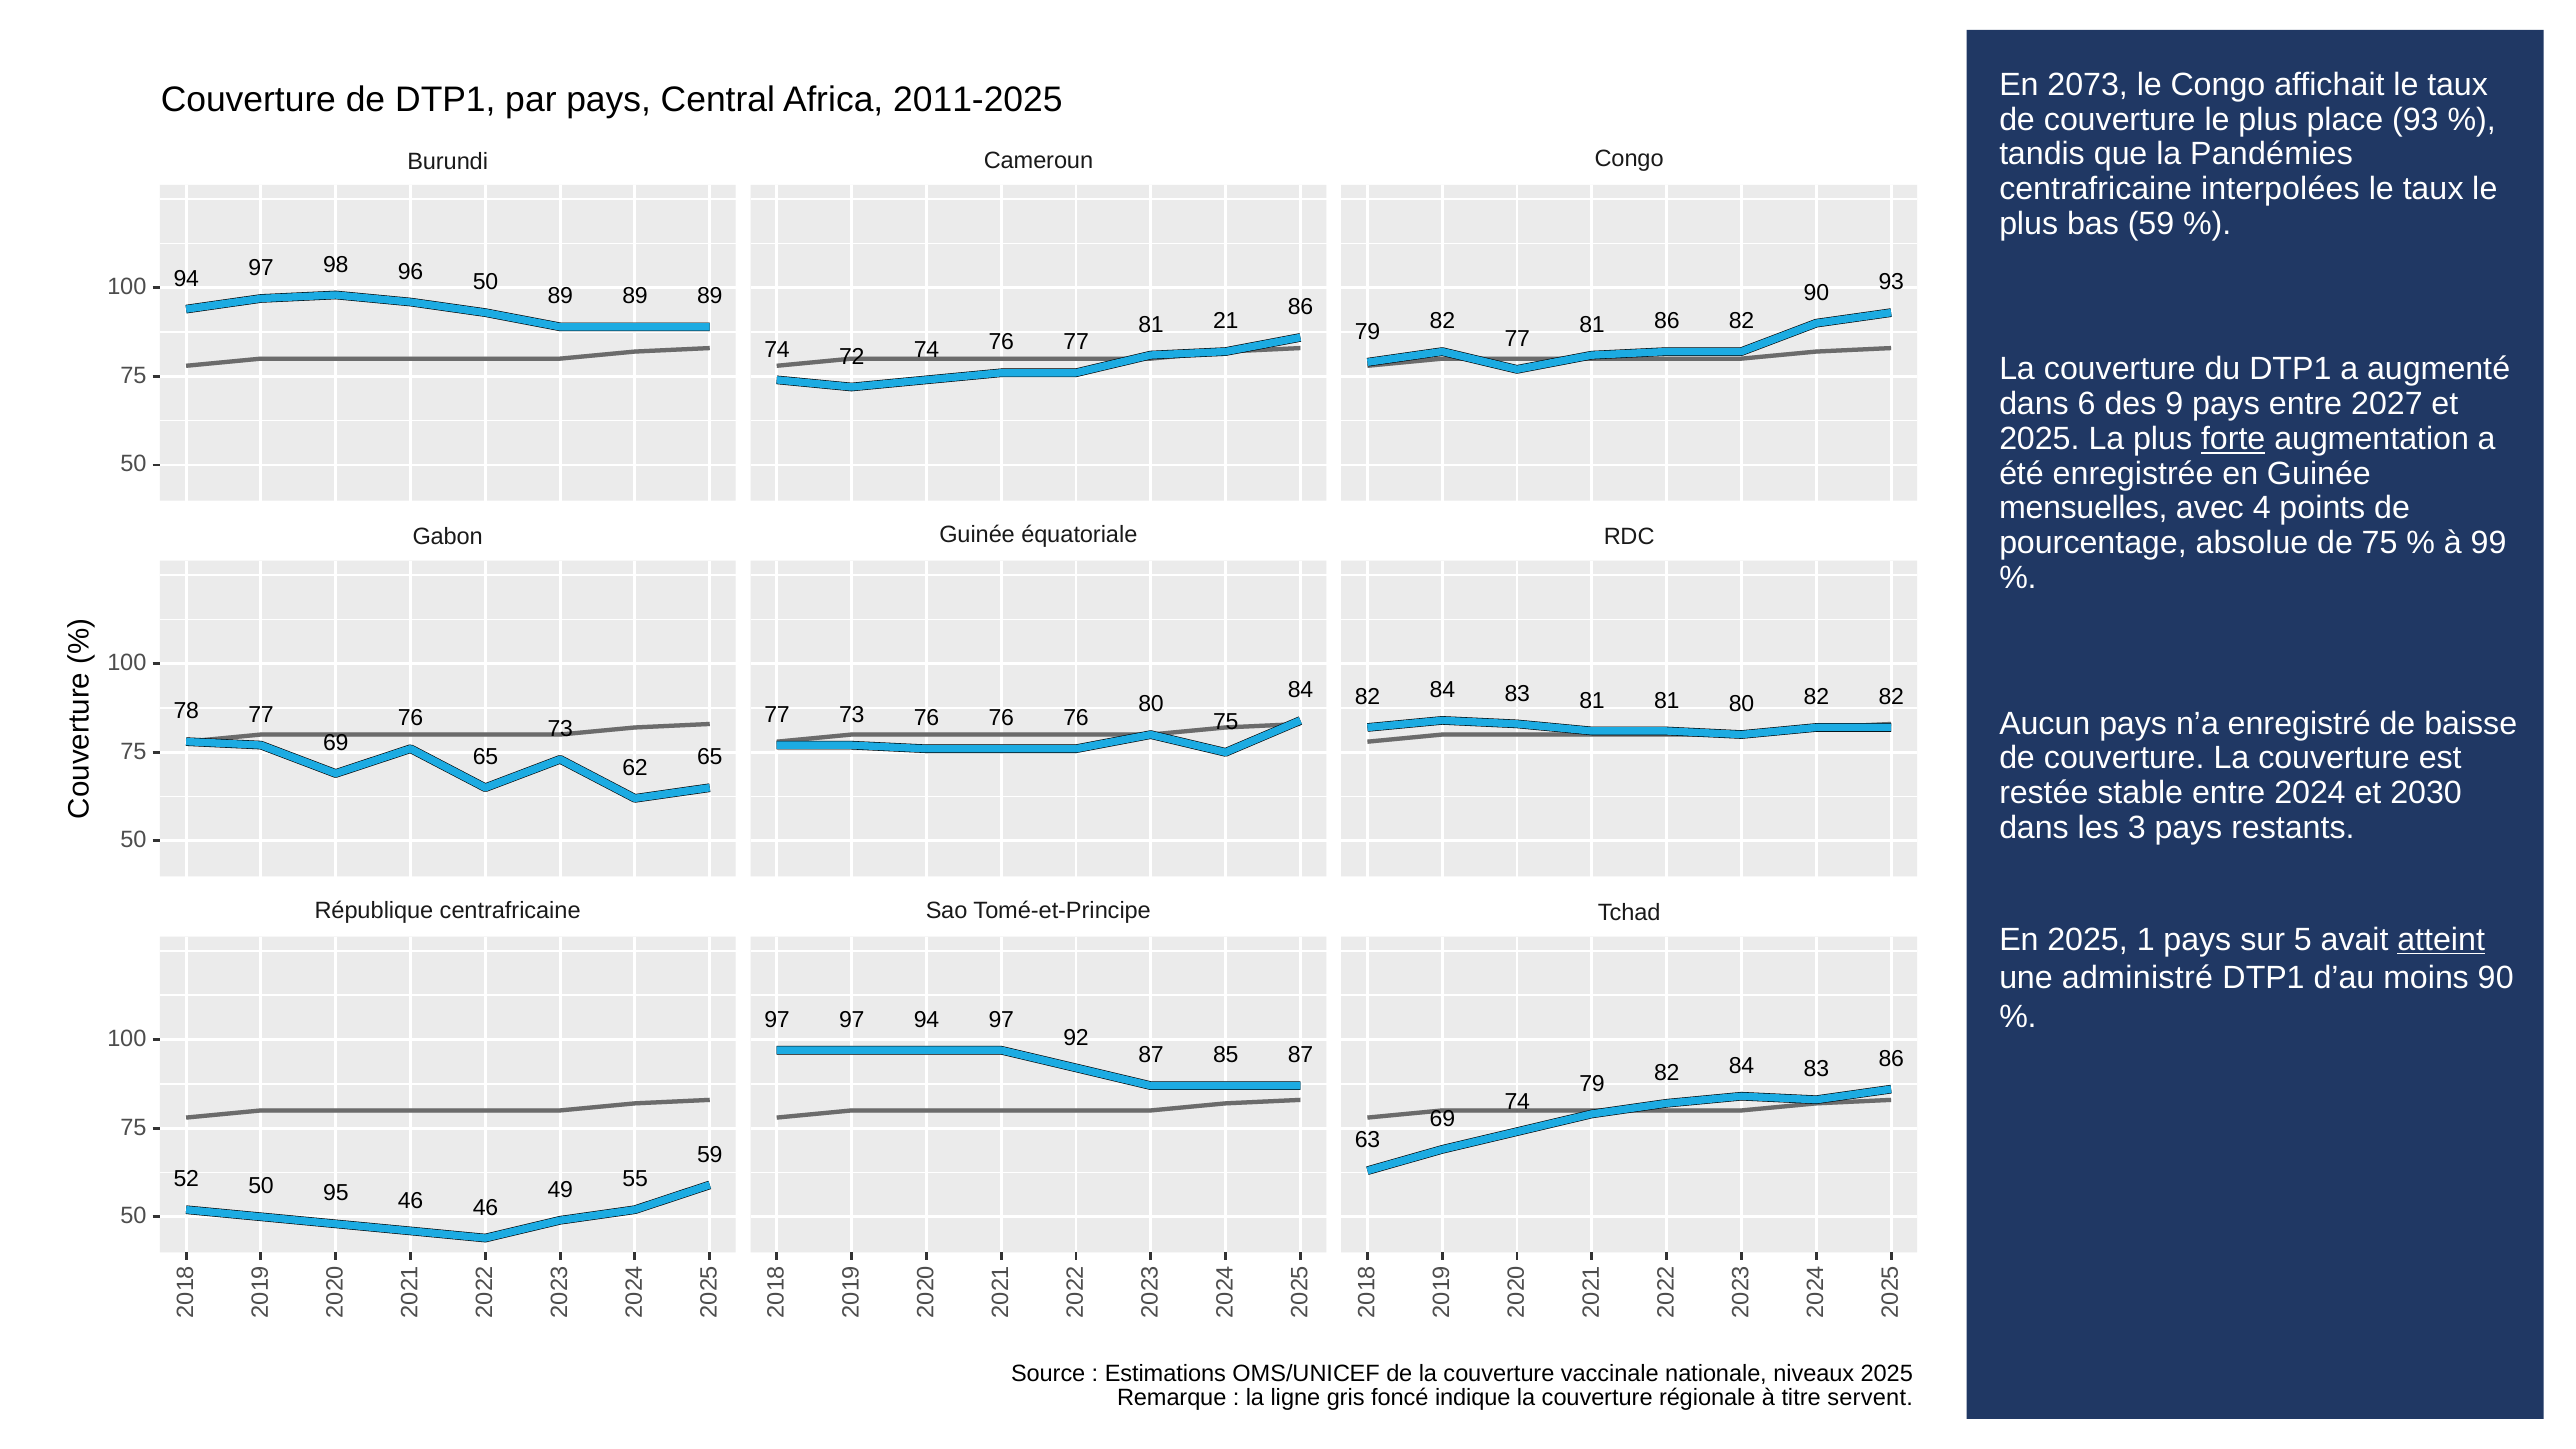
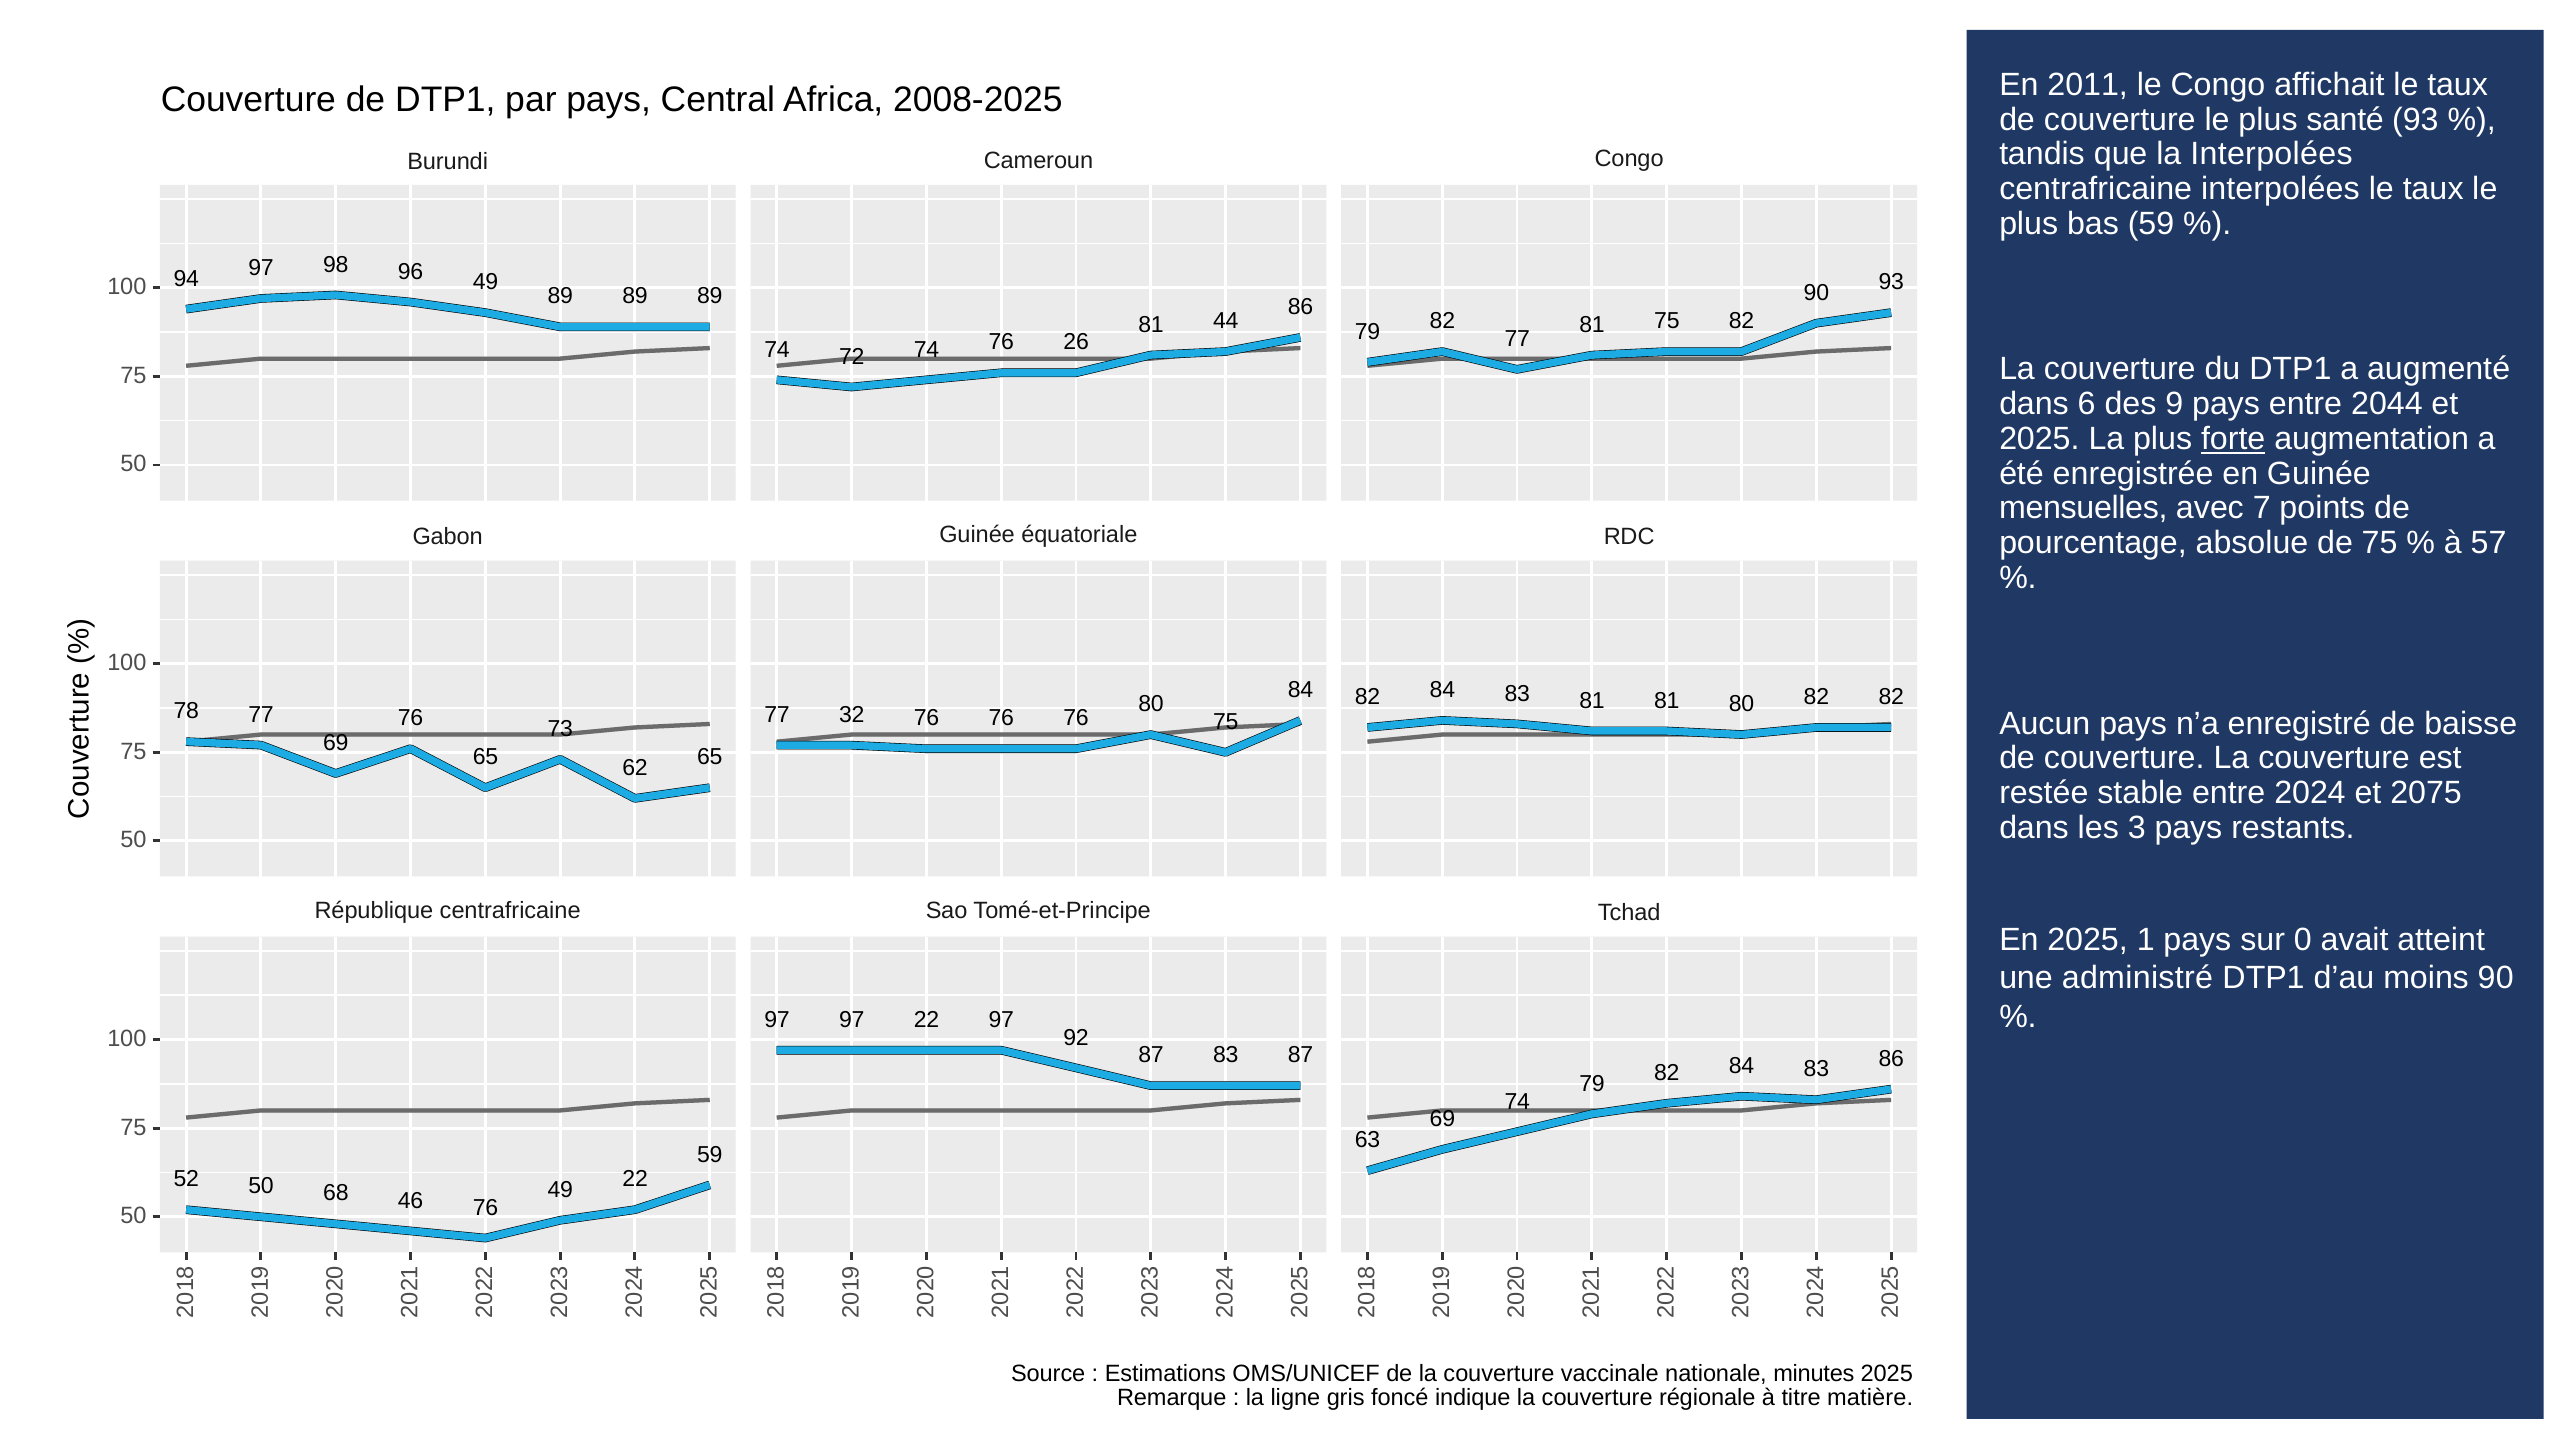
2073: 2073 -> 2011
2011-2025: 2011-2025 -> 2008-2025
place: place -> santé
la Pandémies: Pandémies -> Interpolées
96 50: 50 -> 49
21: 21 -> 44
81 86: 86 -> 75
76 77: 77 -> 26
2027: 2027 -> 2044
avec 4: 4 -> 7
99: 99 -> 57
77 73: 73 -> 32
2030: 2030 -> 2075
sur 5: 5 -> 0
atteint underline: present -> none
97 94: 94 -> 22
87 85: 85 -> 83
95: 95 -> 68
46 46: 46 -> 76
49 55: 55 -> 22
niveaux: niveaux -> minutes
servent: servent -> matière
